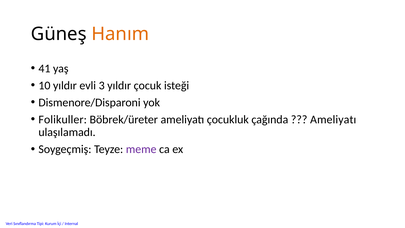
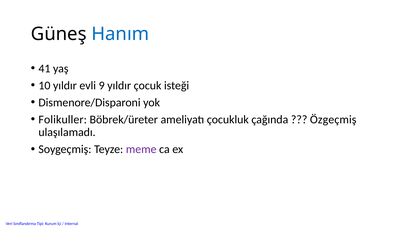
Hanım colour: orange -> blue
3: 3 -> 9
Ameliyatı at (333, 119): Ameliyatı -> Özgeçmiş
